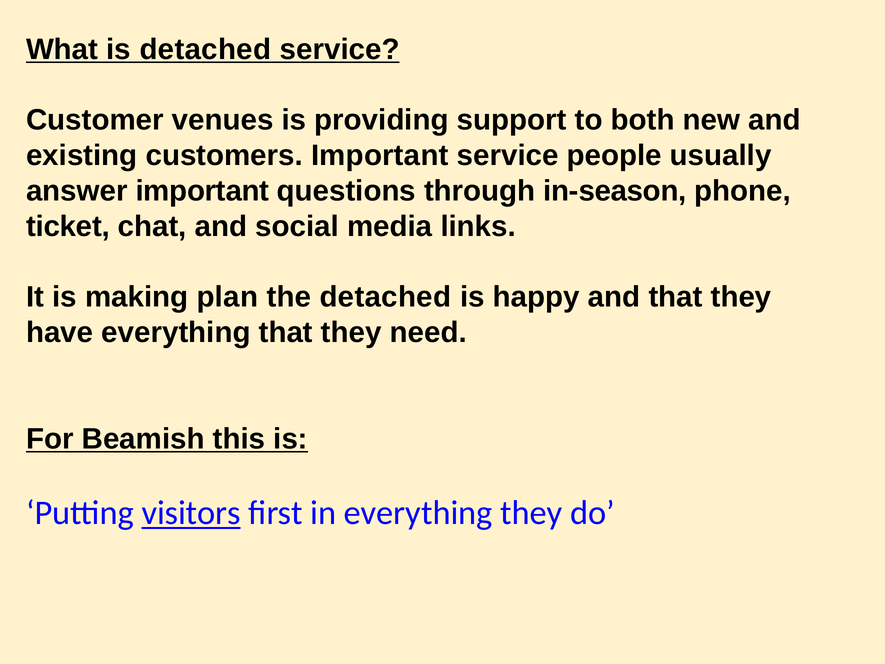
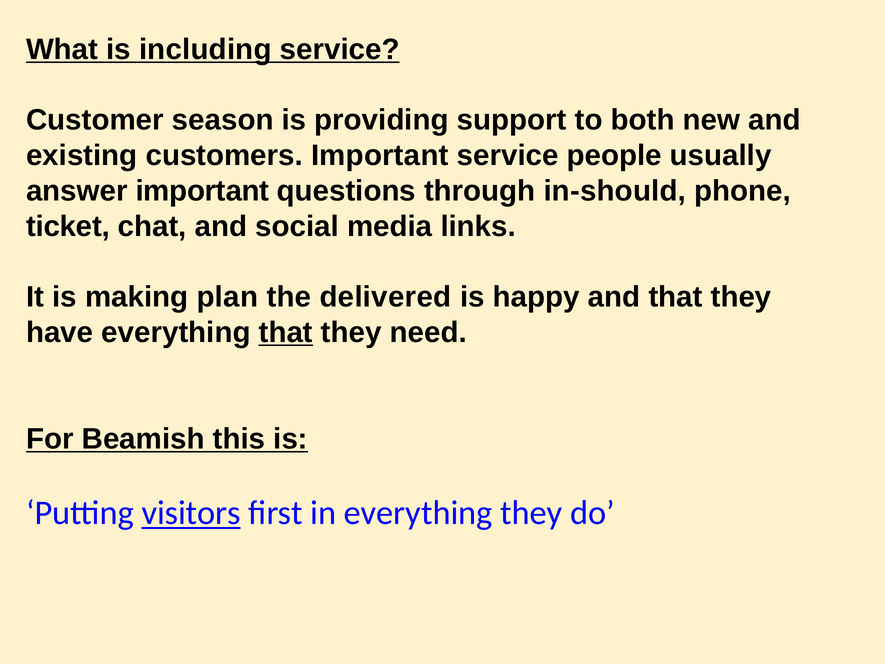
is detached: detached -> including
venues: venues -> season
in-season: in-season -> in-should
the detached: detached -> delivered
that at (286, 333) underline: none -> present
